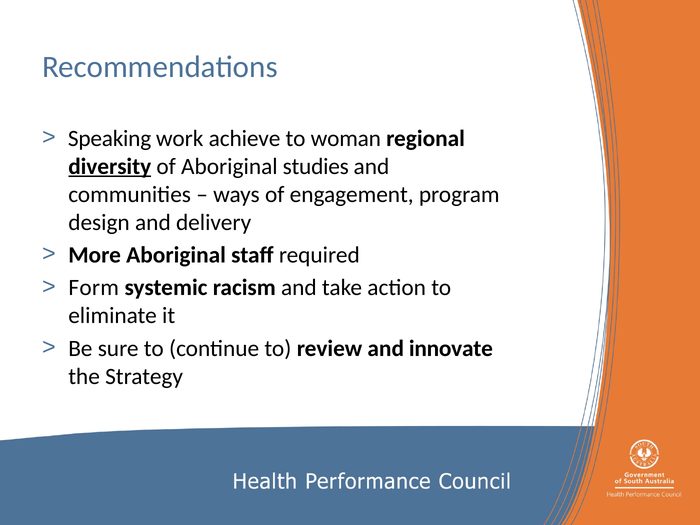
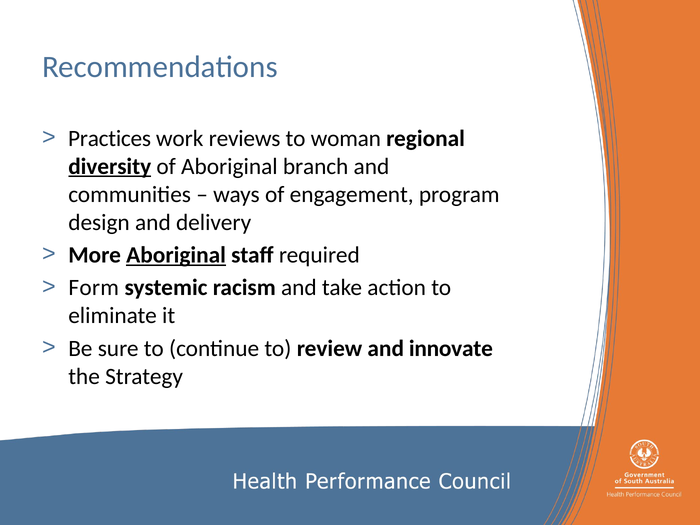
Speaking: Speaking -> Practices
achieve: achieve -> reviews
studies: studies -> branch
Aboriginal at (176, 255) underline: none -> present
